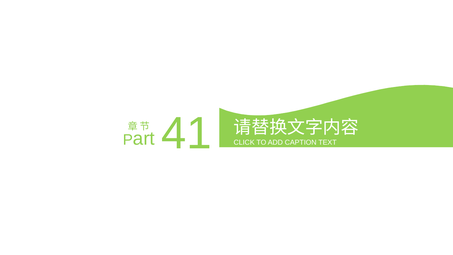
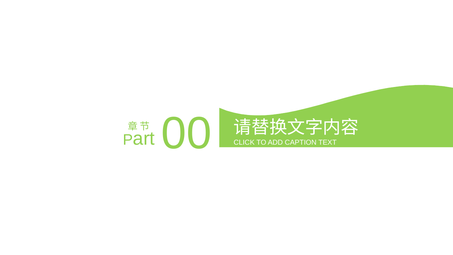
41: 41 -> 00
